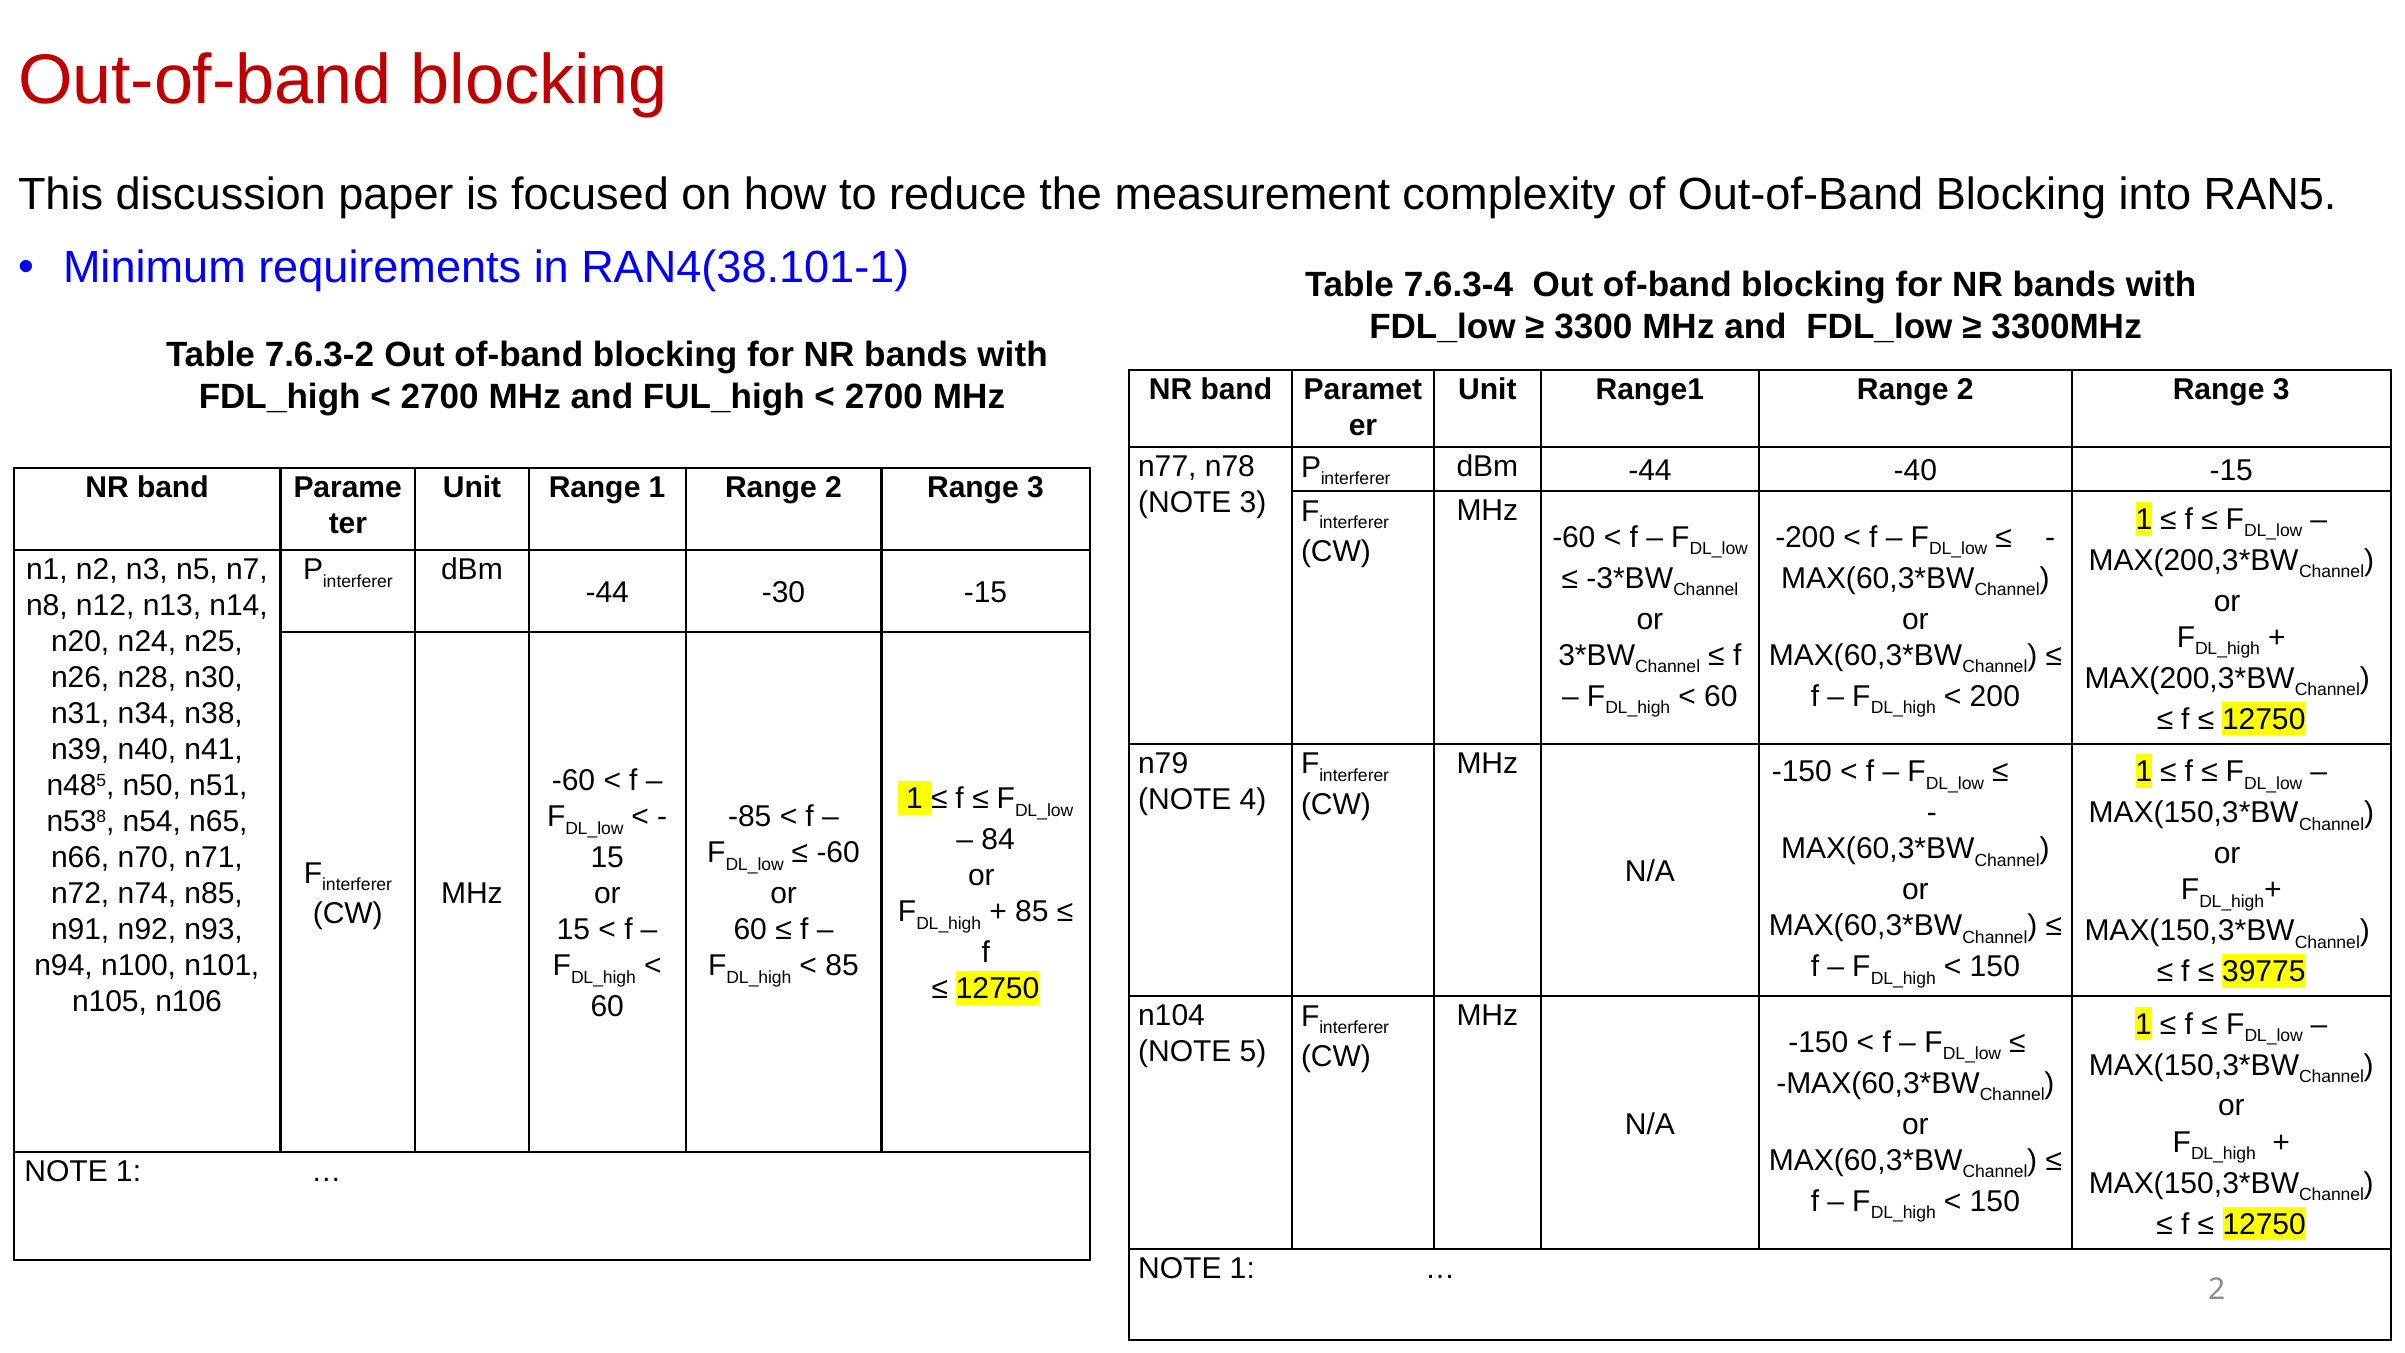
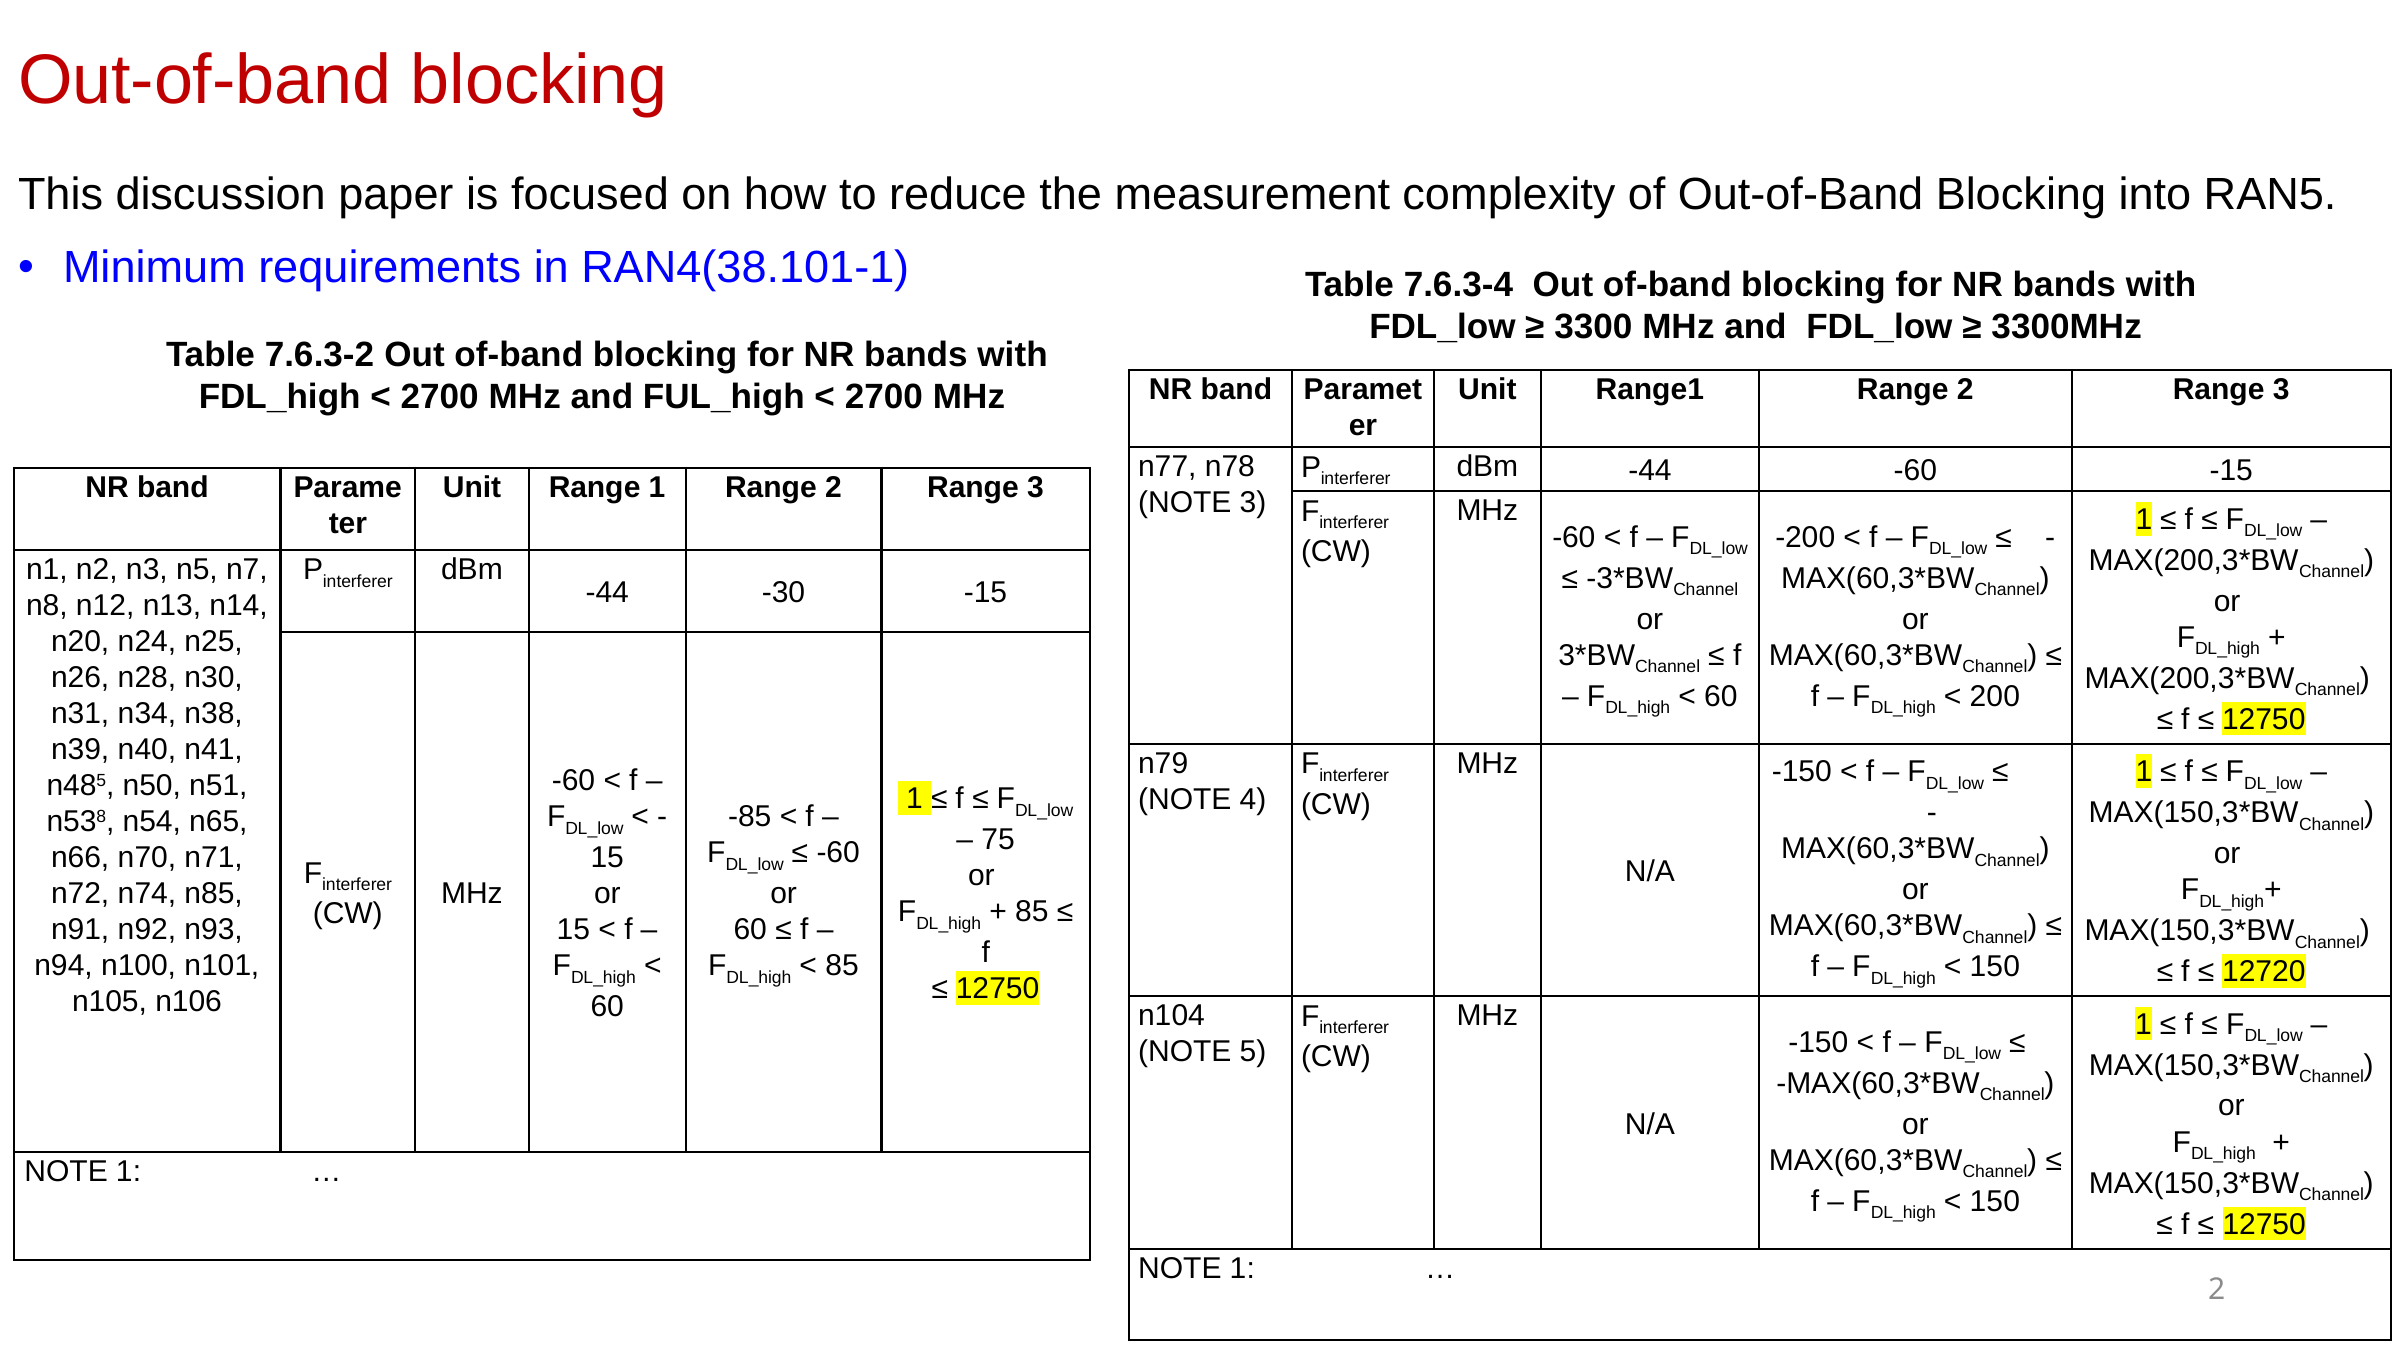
-44 -40: -40 -> -60
84: 84 -> 75
39775: 39775 -> 12720
